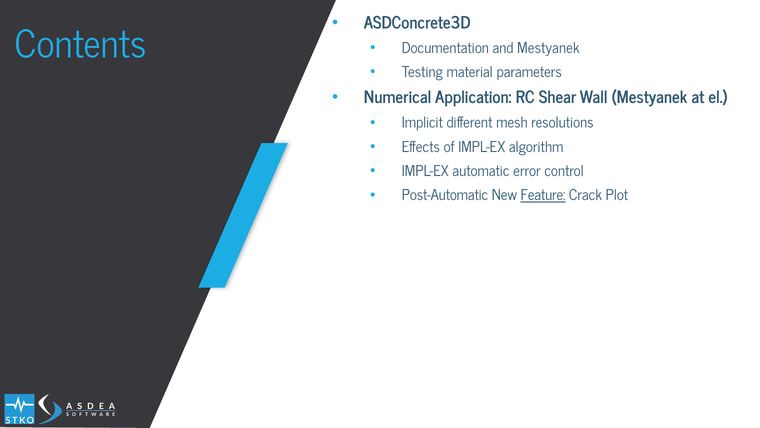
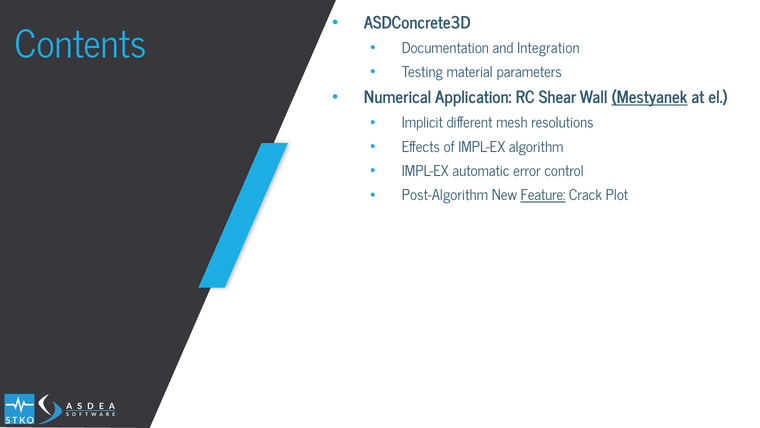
and Mestyanek: Mestyanek -> Integration
Mestyanek at (649, 98) underline: none -> present
Post-Automatic: Post-Automatic -> Post-Algorithm
